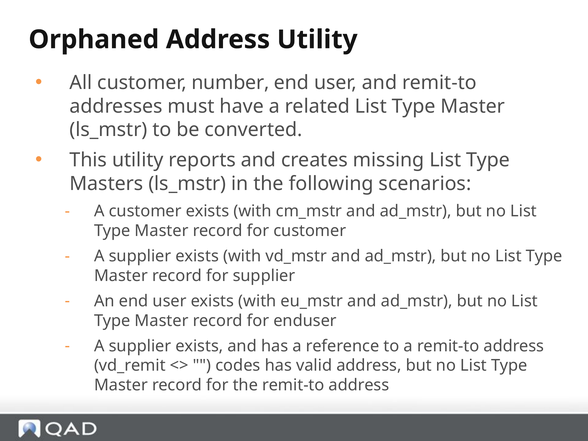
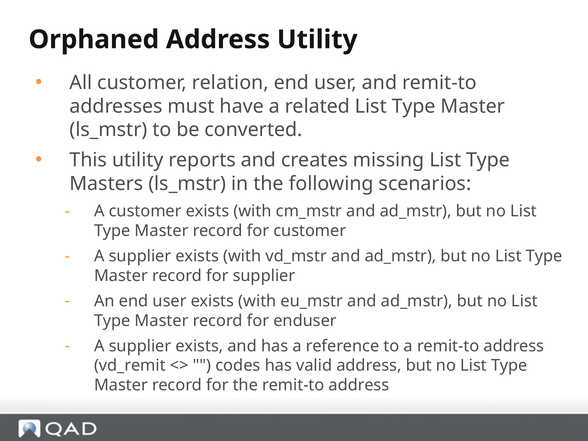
number: number -> relation
